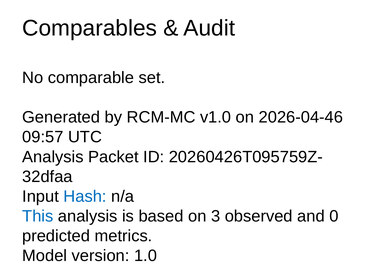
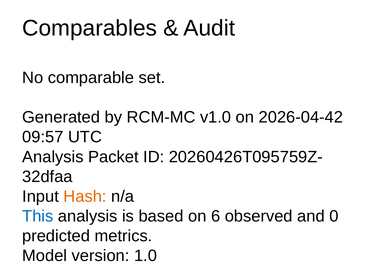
2026-04-46: 2026-04-46 -> 2026-04-42
Hash colour: blue -> orange
3: 3 -> 6
